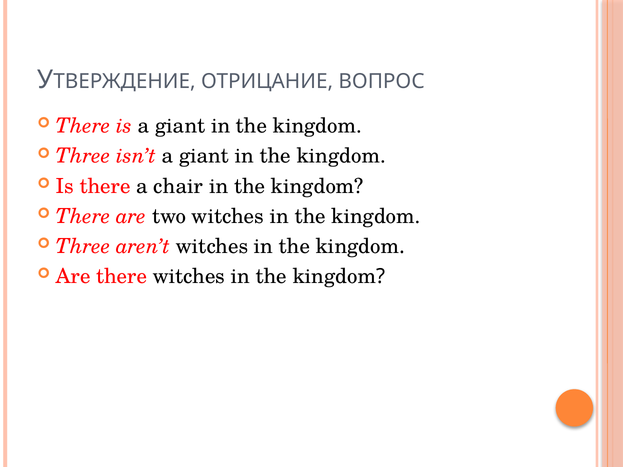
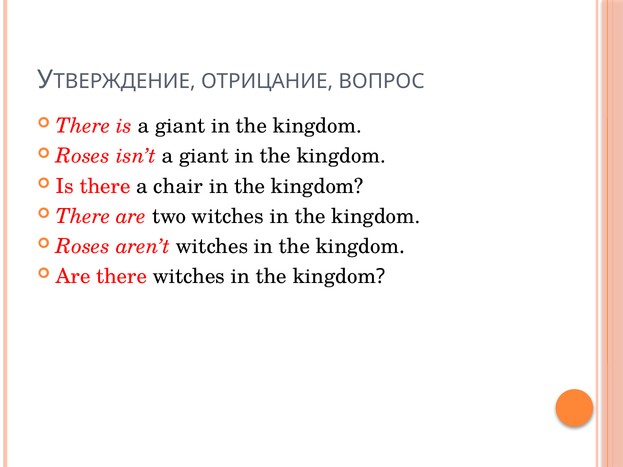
Three at (83, 156): Three -> Roses
Three at (83, 246): Three -> Roses
